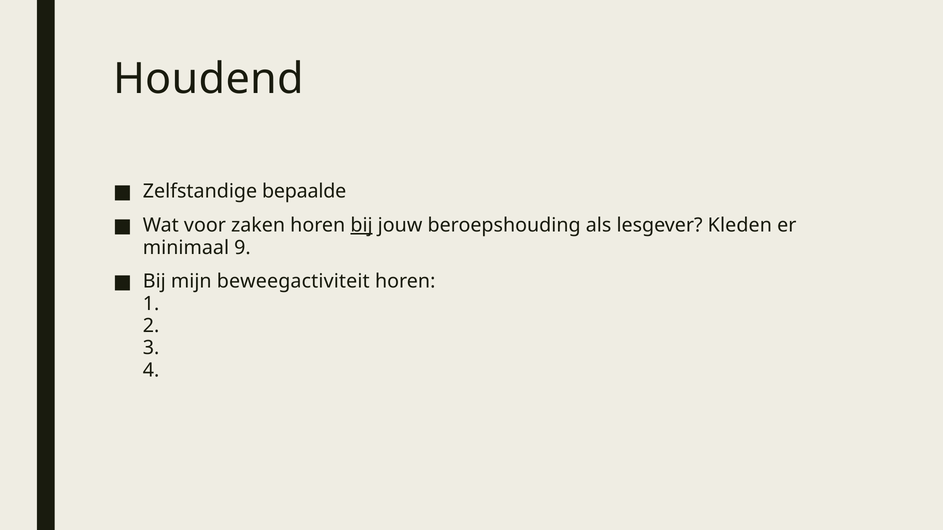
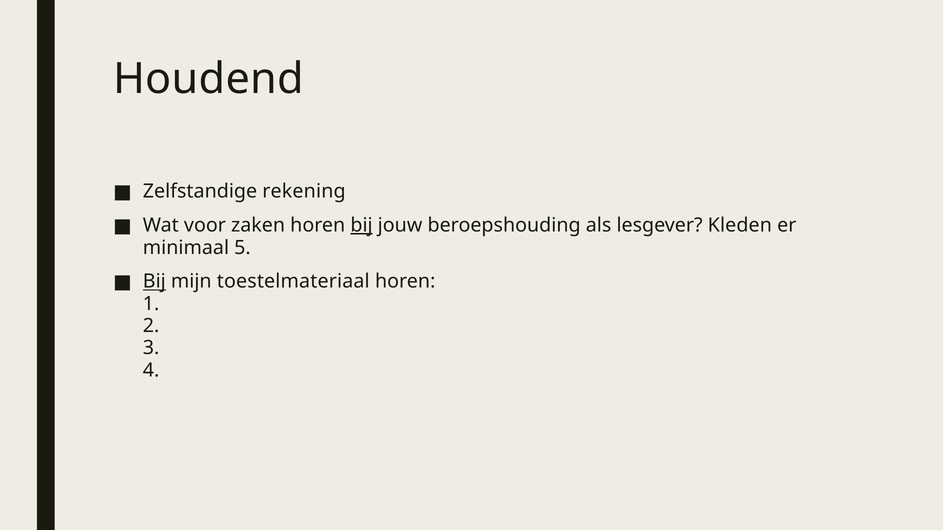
bepaalde: bepaalde -> rekening
9: 9 -> 5
Bij at (154, 282) underline: none -> present
beweegactiviteit: beweegactiviteit -> toestelmateriaal
